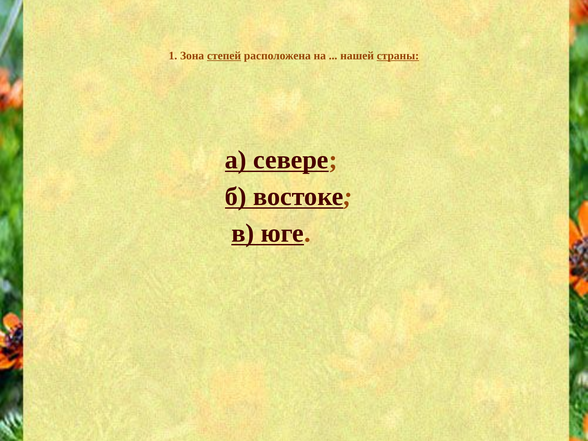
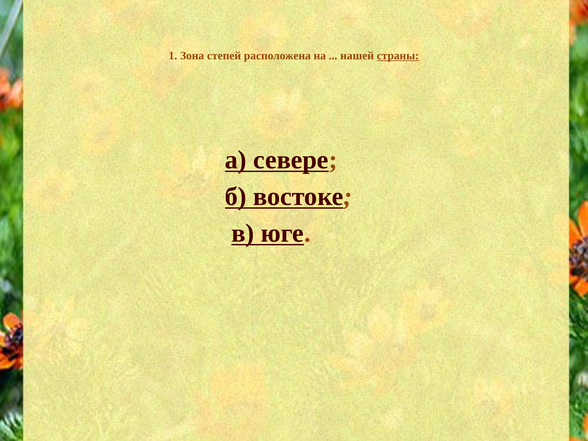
степей underline: present -> none
